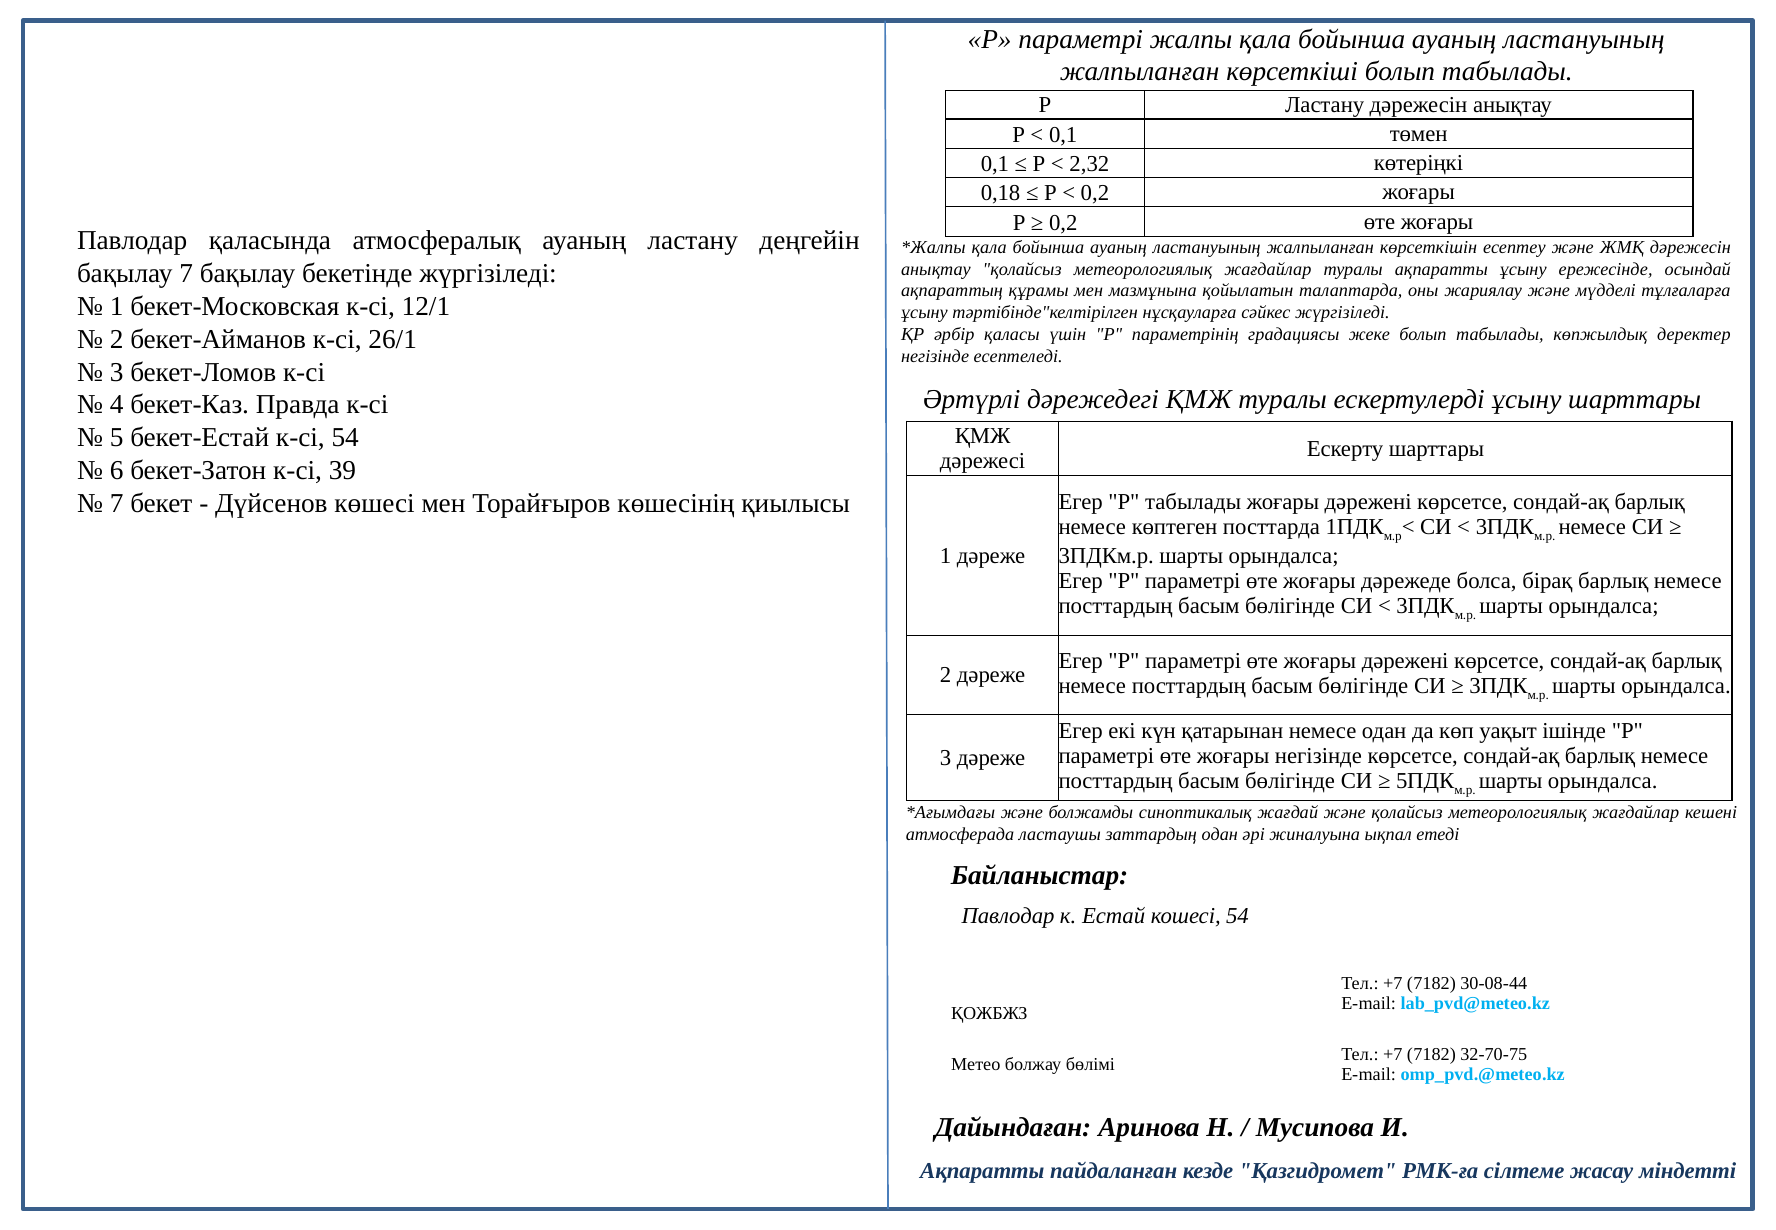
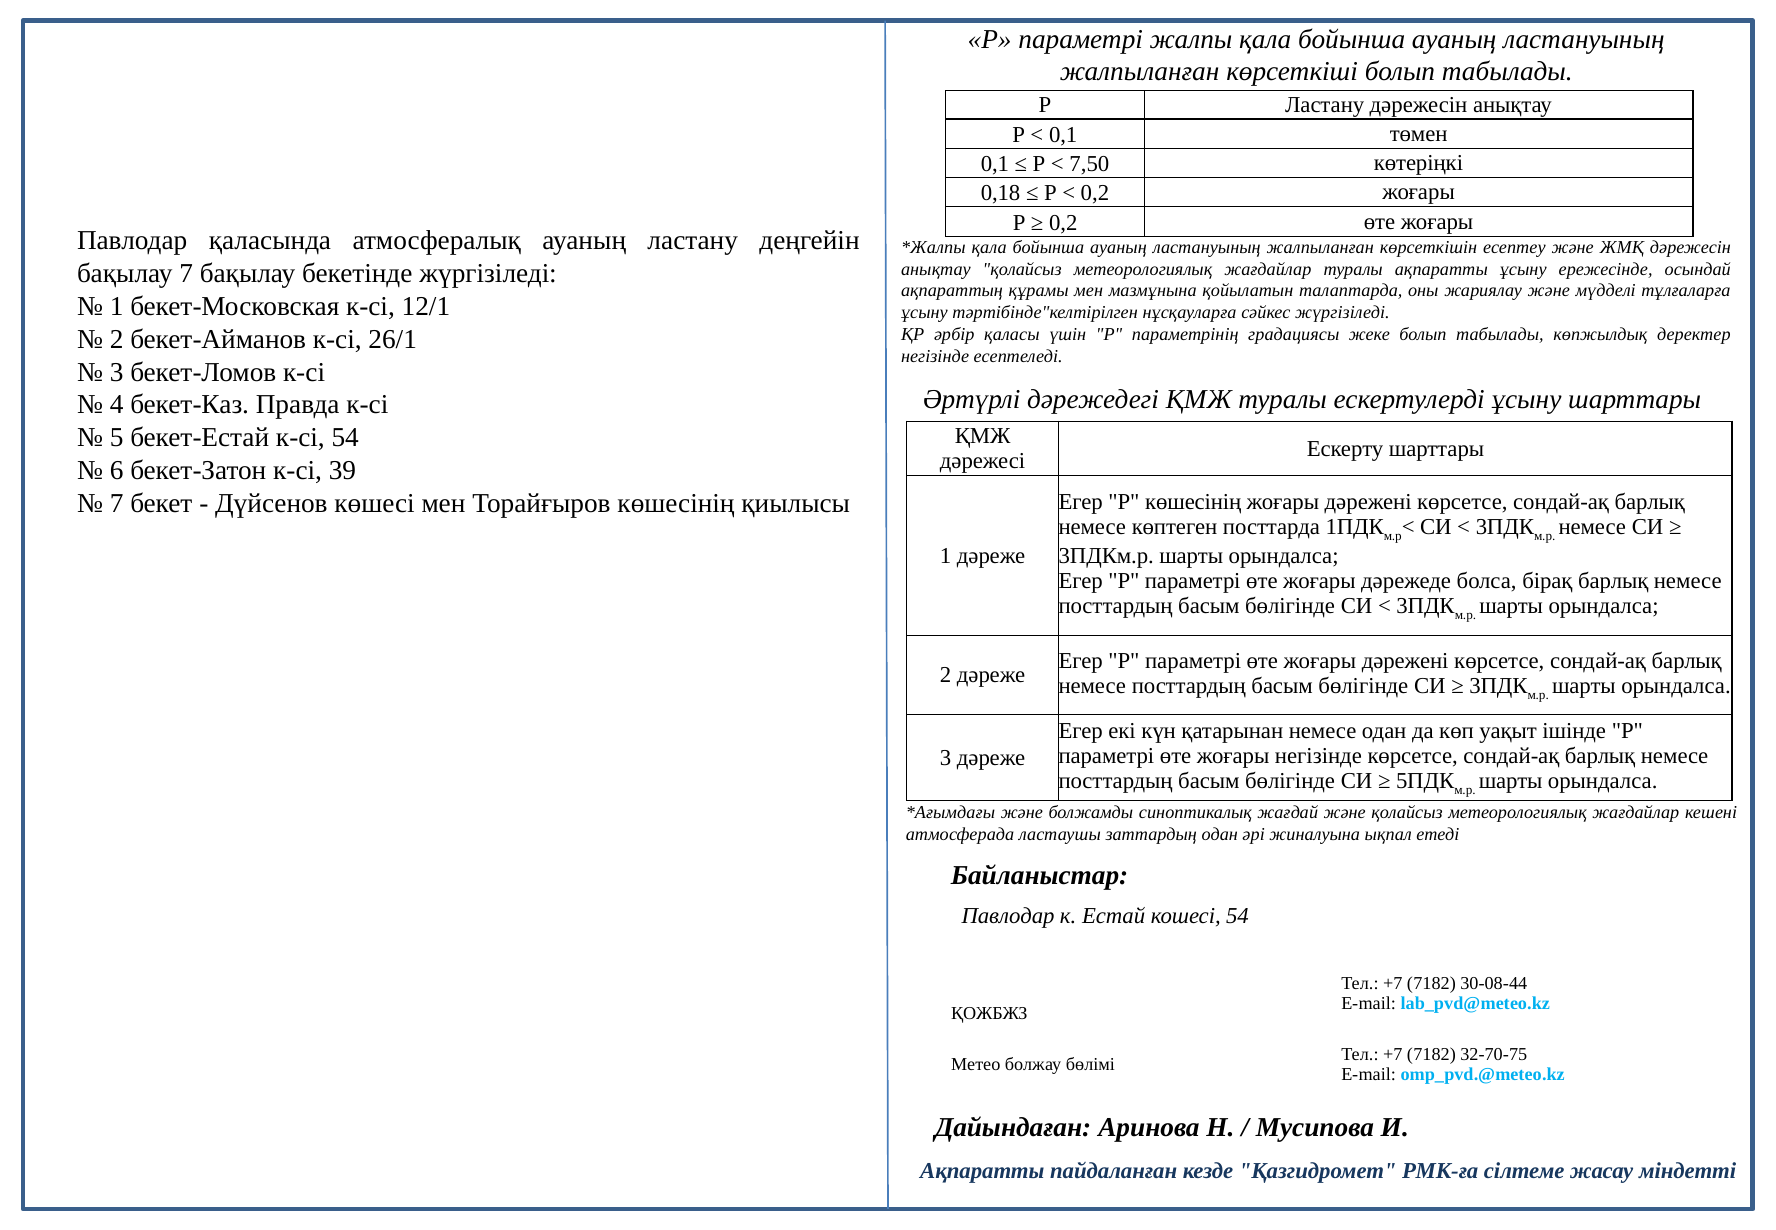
2,32: 2,32 -> 7,50
Р табылады: табылады -> көшесінің
